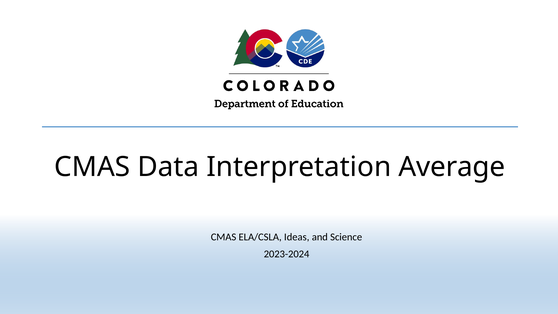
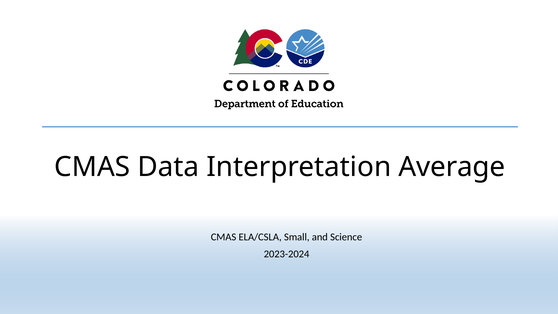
Ideas: Ideas -> Small
